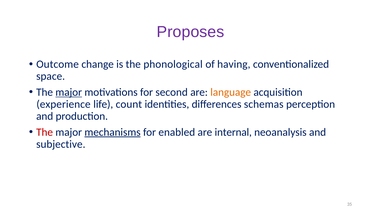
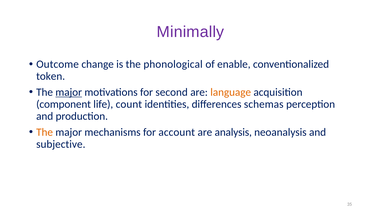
Proposes: Proposes -> Minimally
having: having -> enable
space: space -> token
experience: experience -> component
The at (45, 132) colour: red -> orange
mechanisms underline: present -> none
enabled: enabled -> account
internal: internal -> analysis
